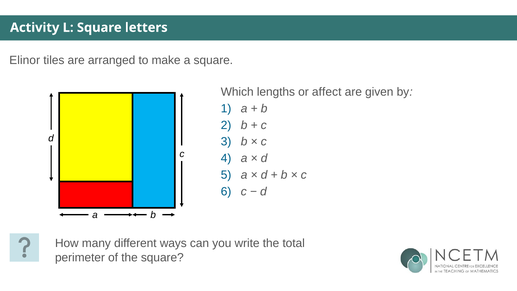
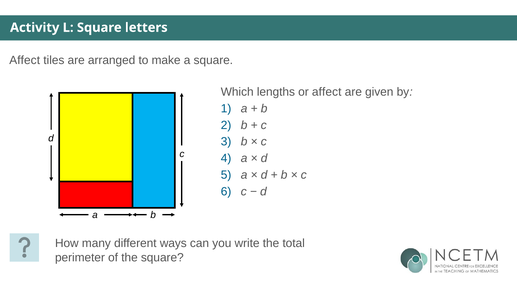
Elinor at (25, 60): Elinor -> Affect
